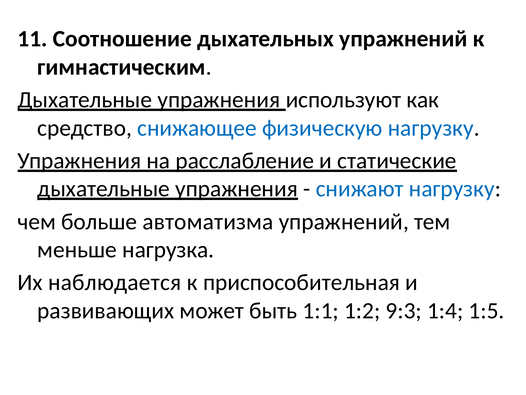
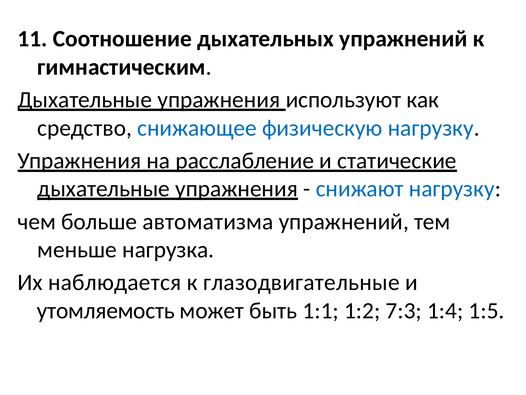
приспособительная: приспособительная -> глазодвигательные
развивающих: развивающих -> утомляемость
9:3: 9:3 -> 7:3
